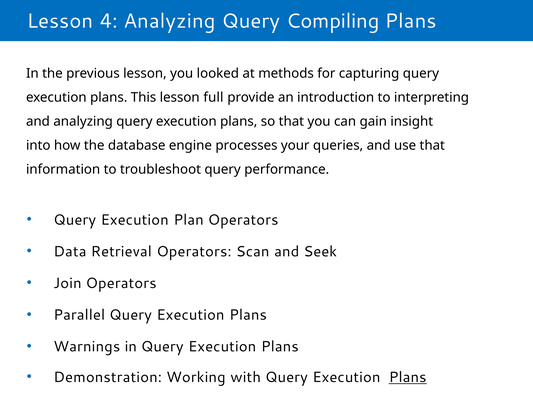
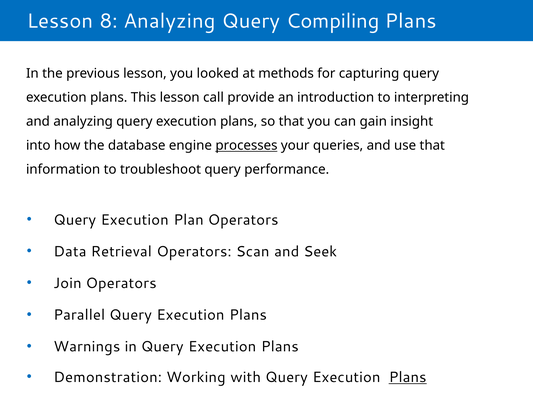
4: 4 -> 8
full: full -> call
processes underline: none -> present
